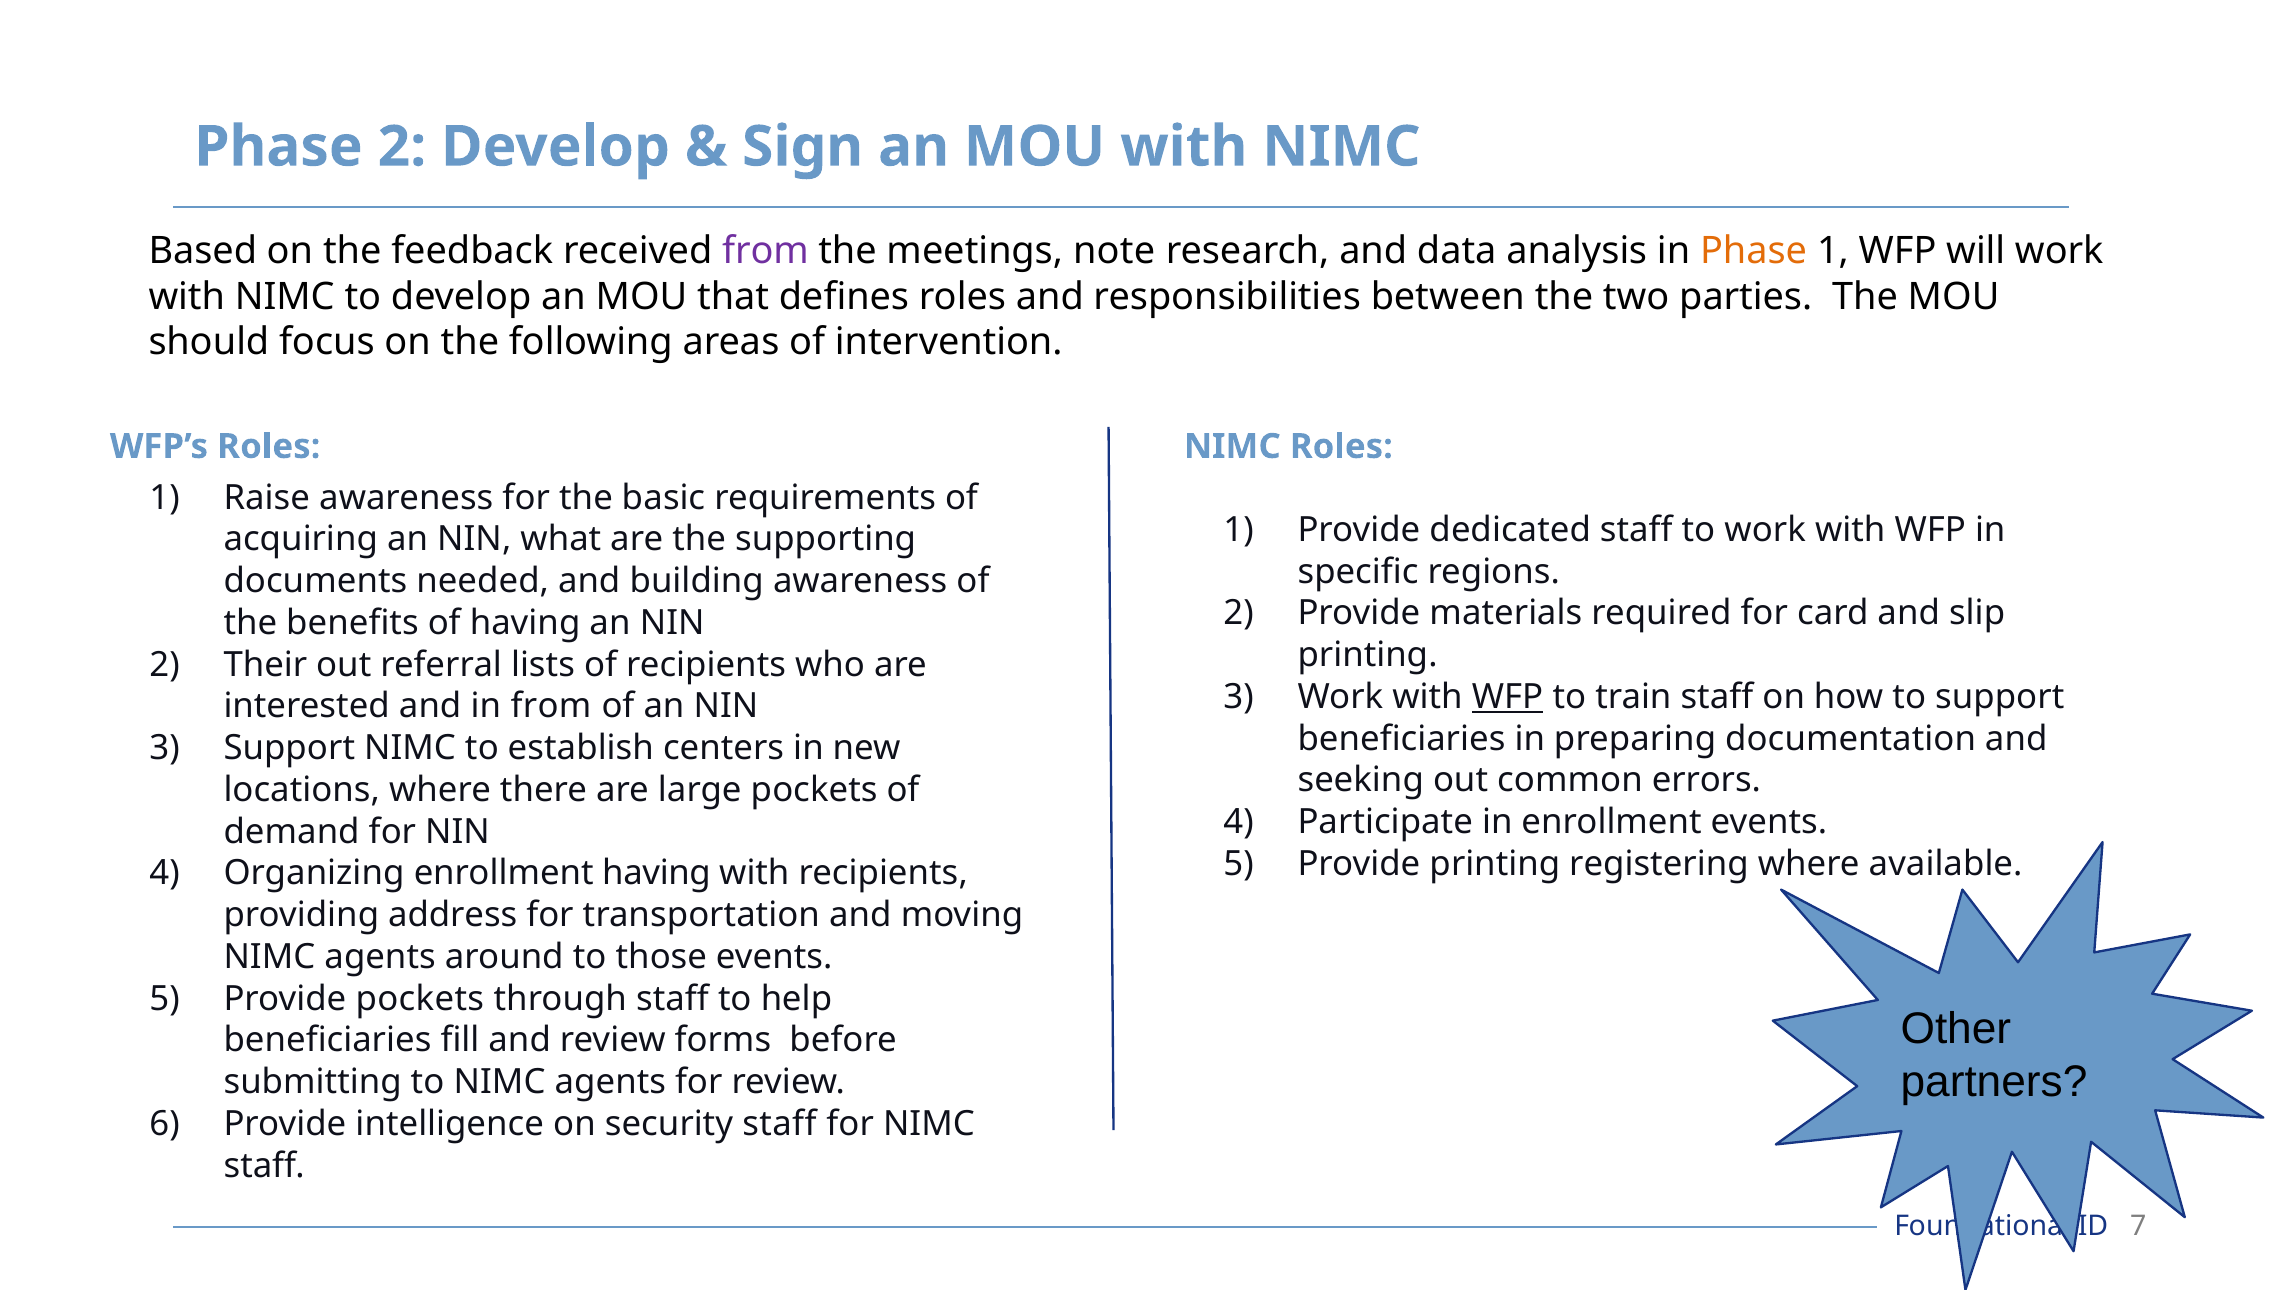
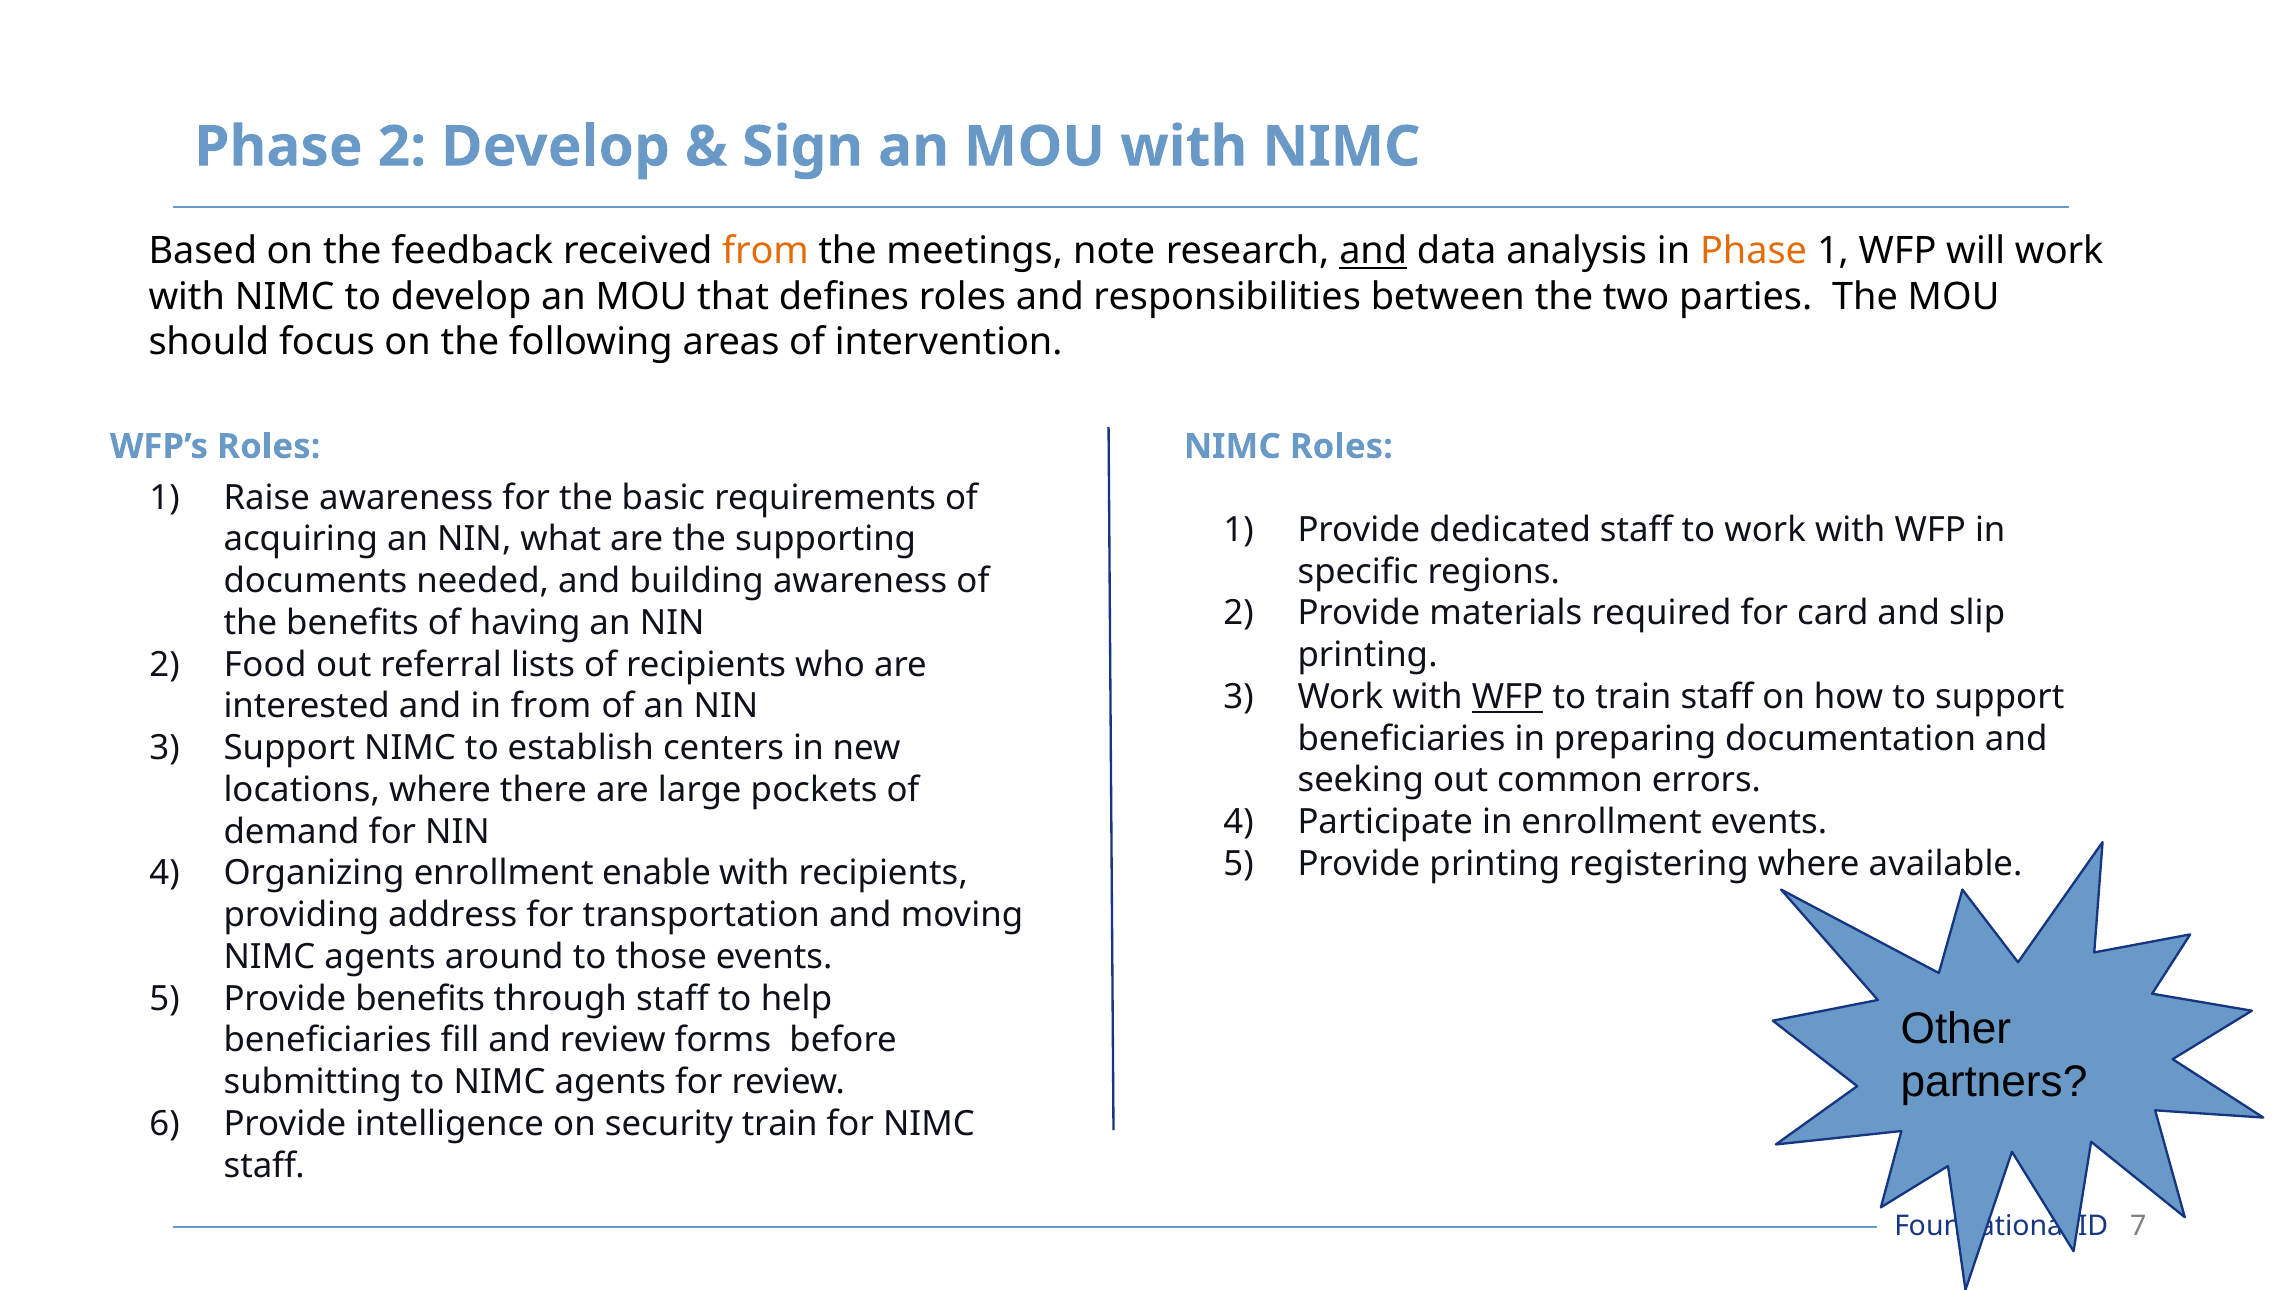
from at (765, 251) colour: purple -> orange
and at (1373, 251) underline: none -> present
Their: Their -> Food
enrollment having: having -> enable
Provide pockets: pockets -> benefits
security staff: staff -> train
